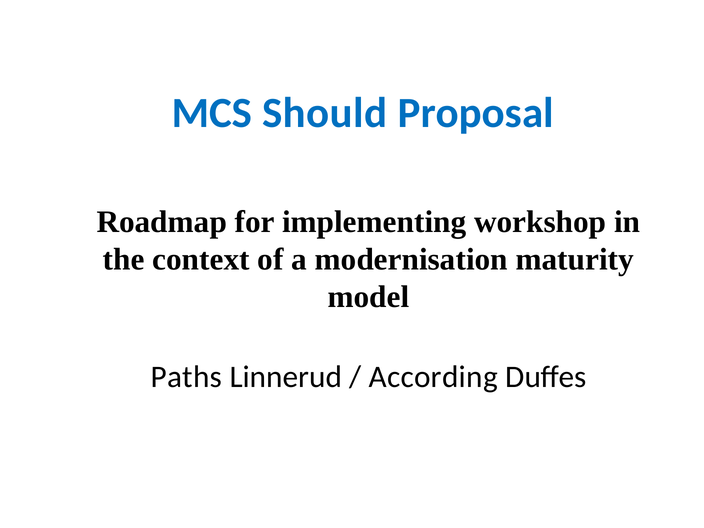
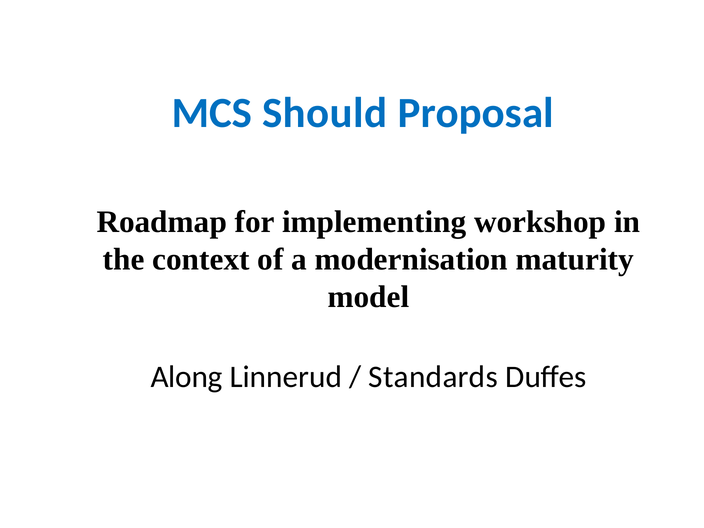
Paths: Paths -> Along
According: According -> Standards
